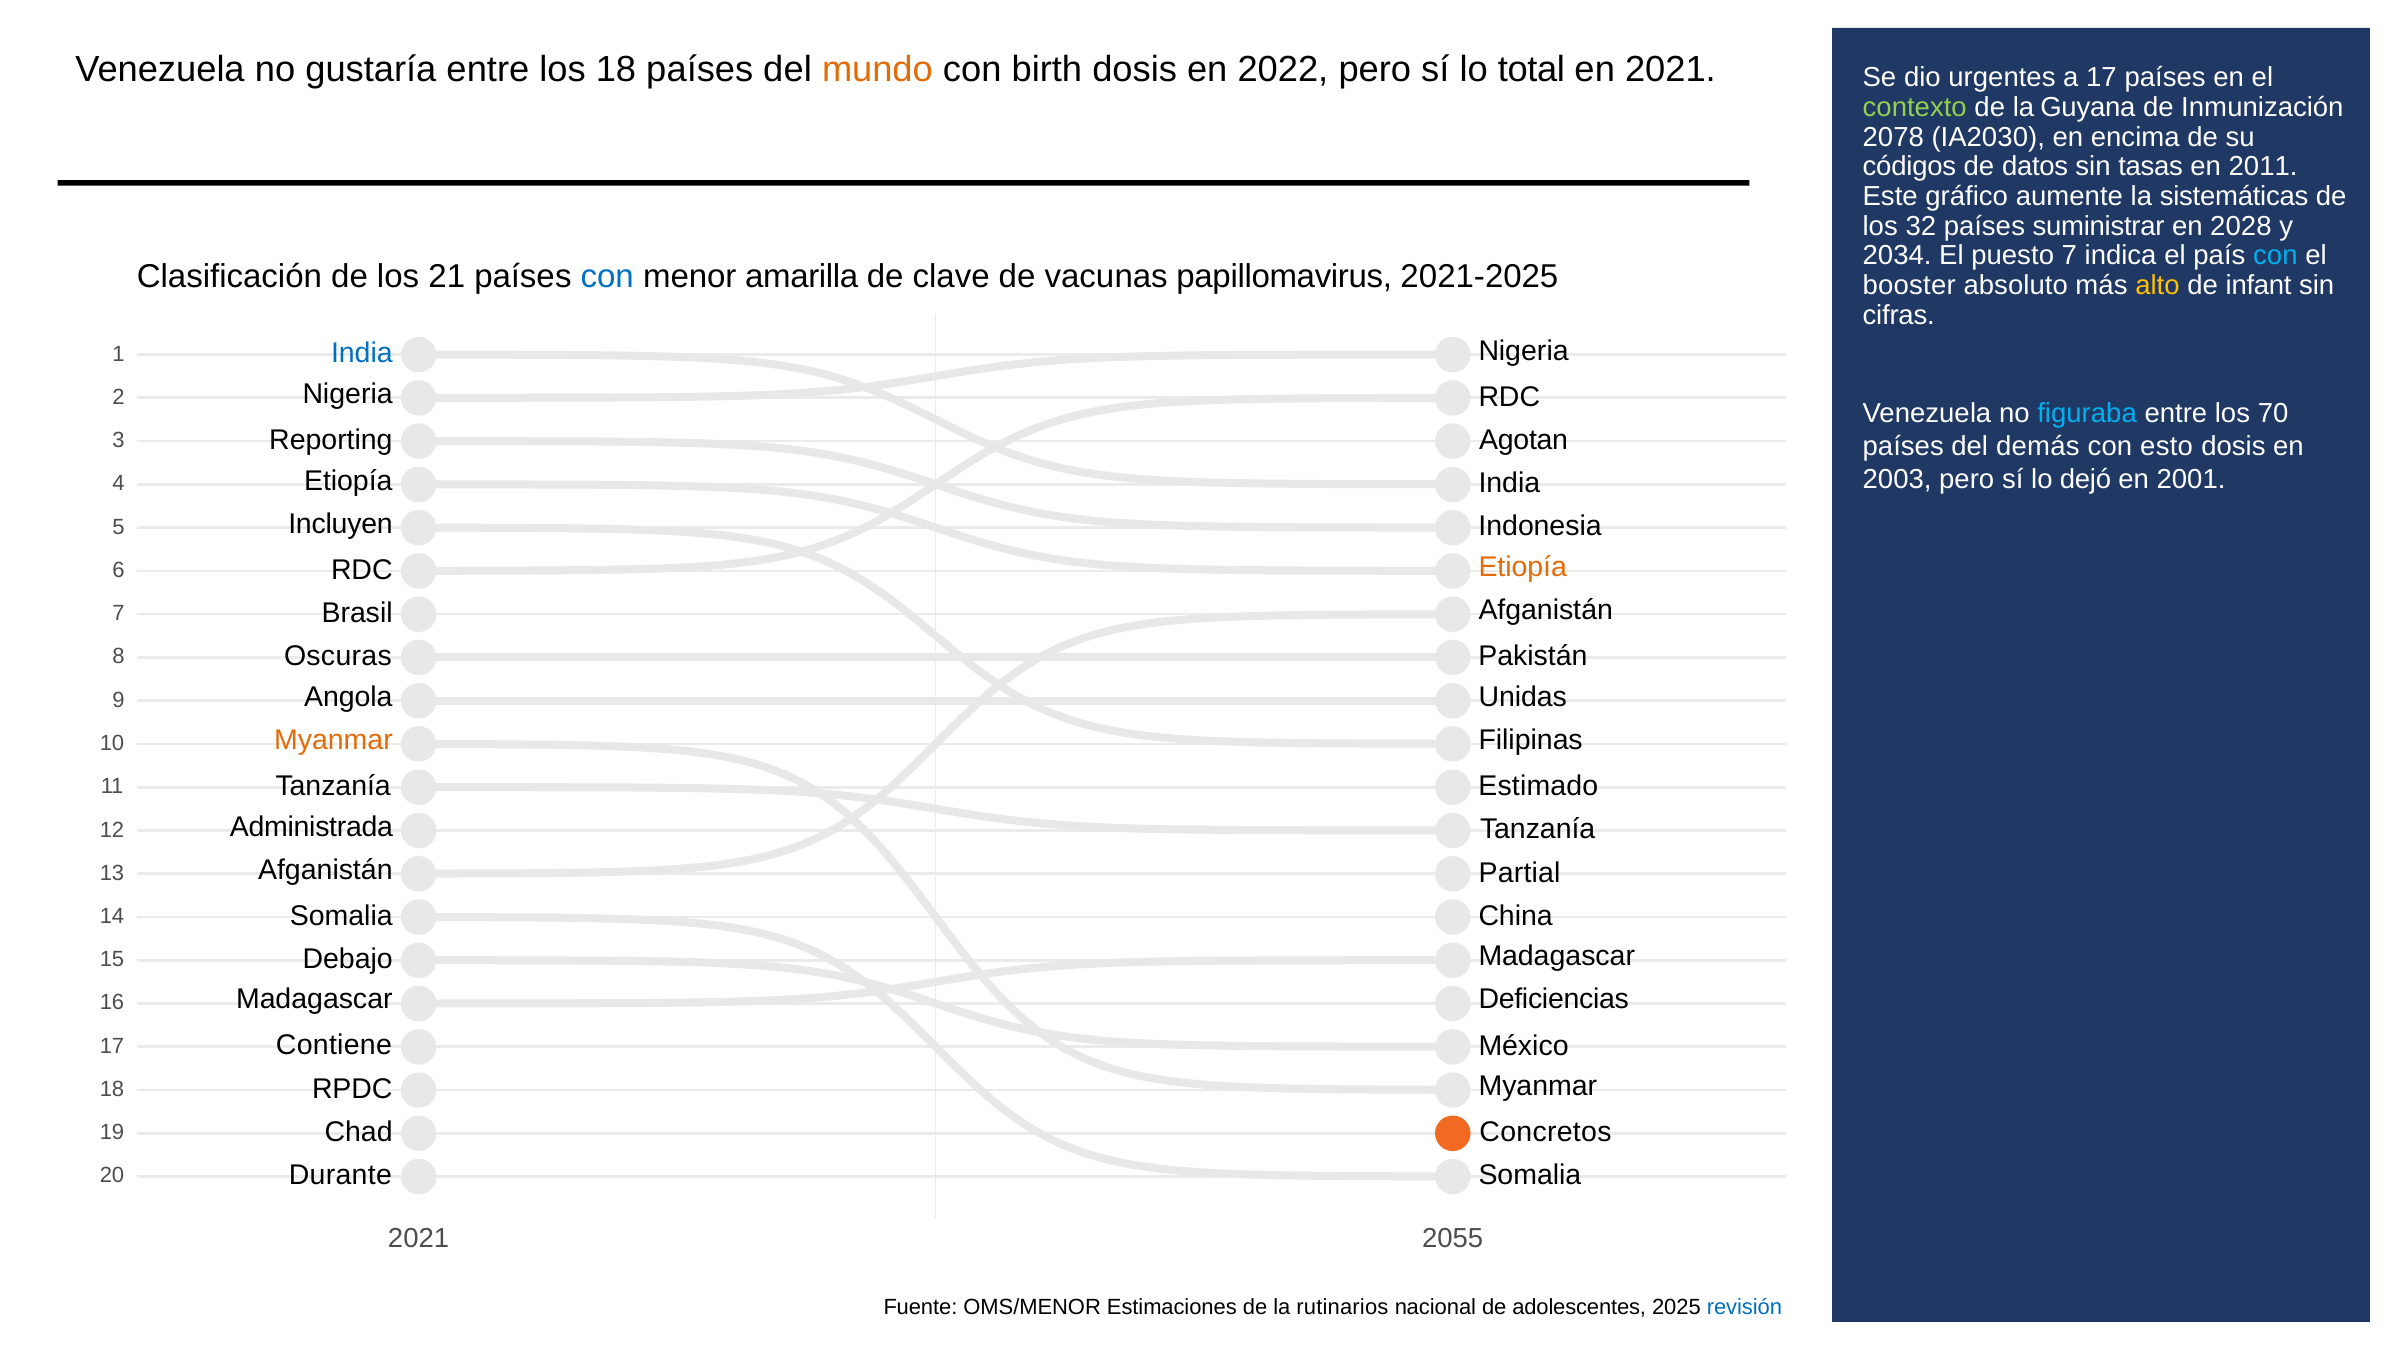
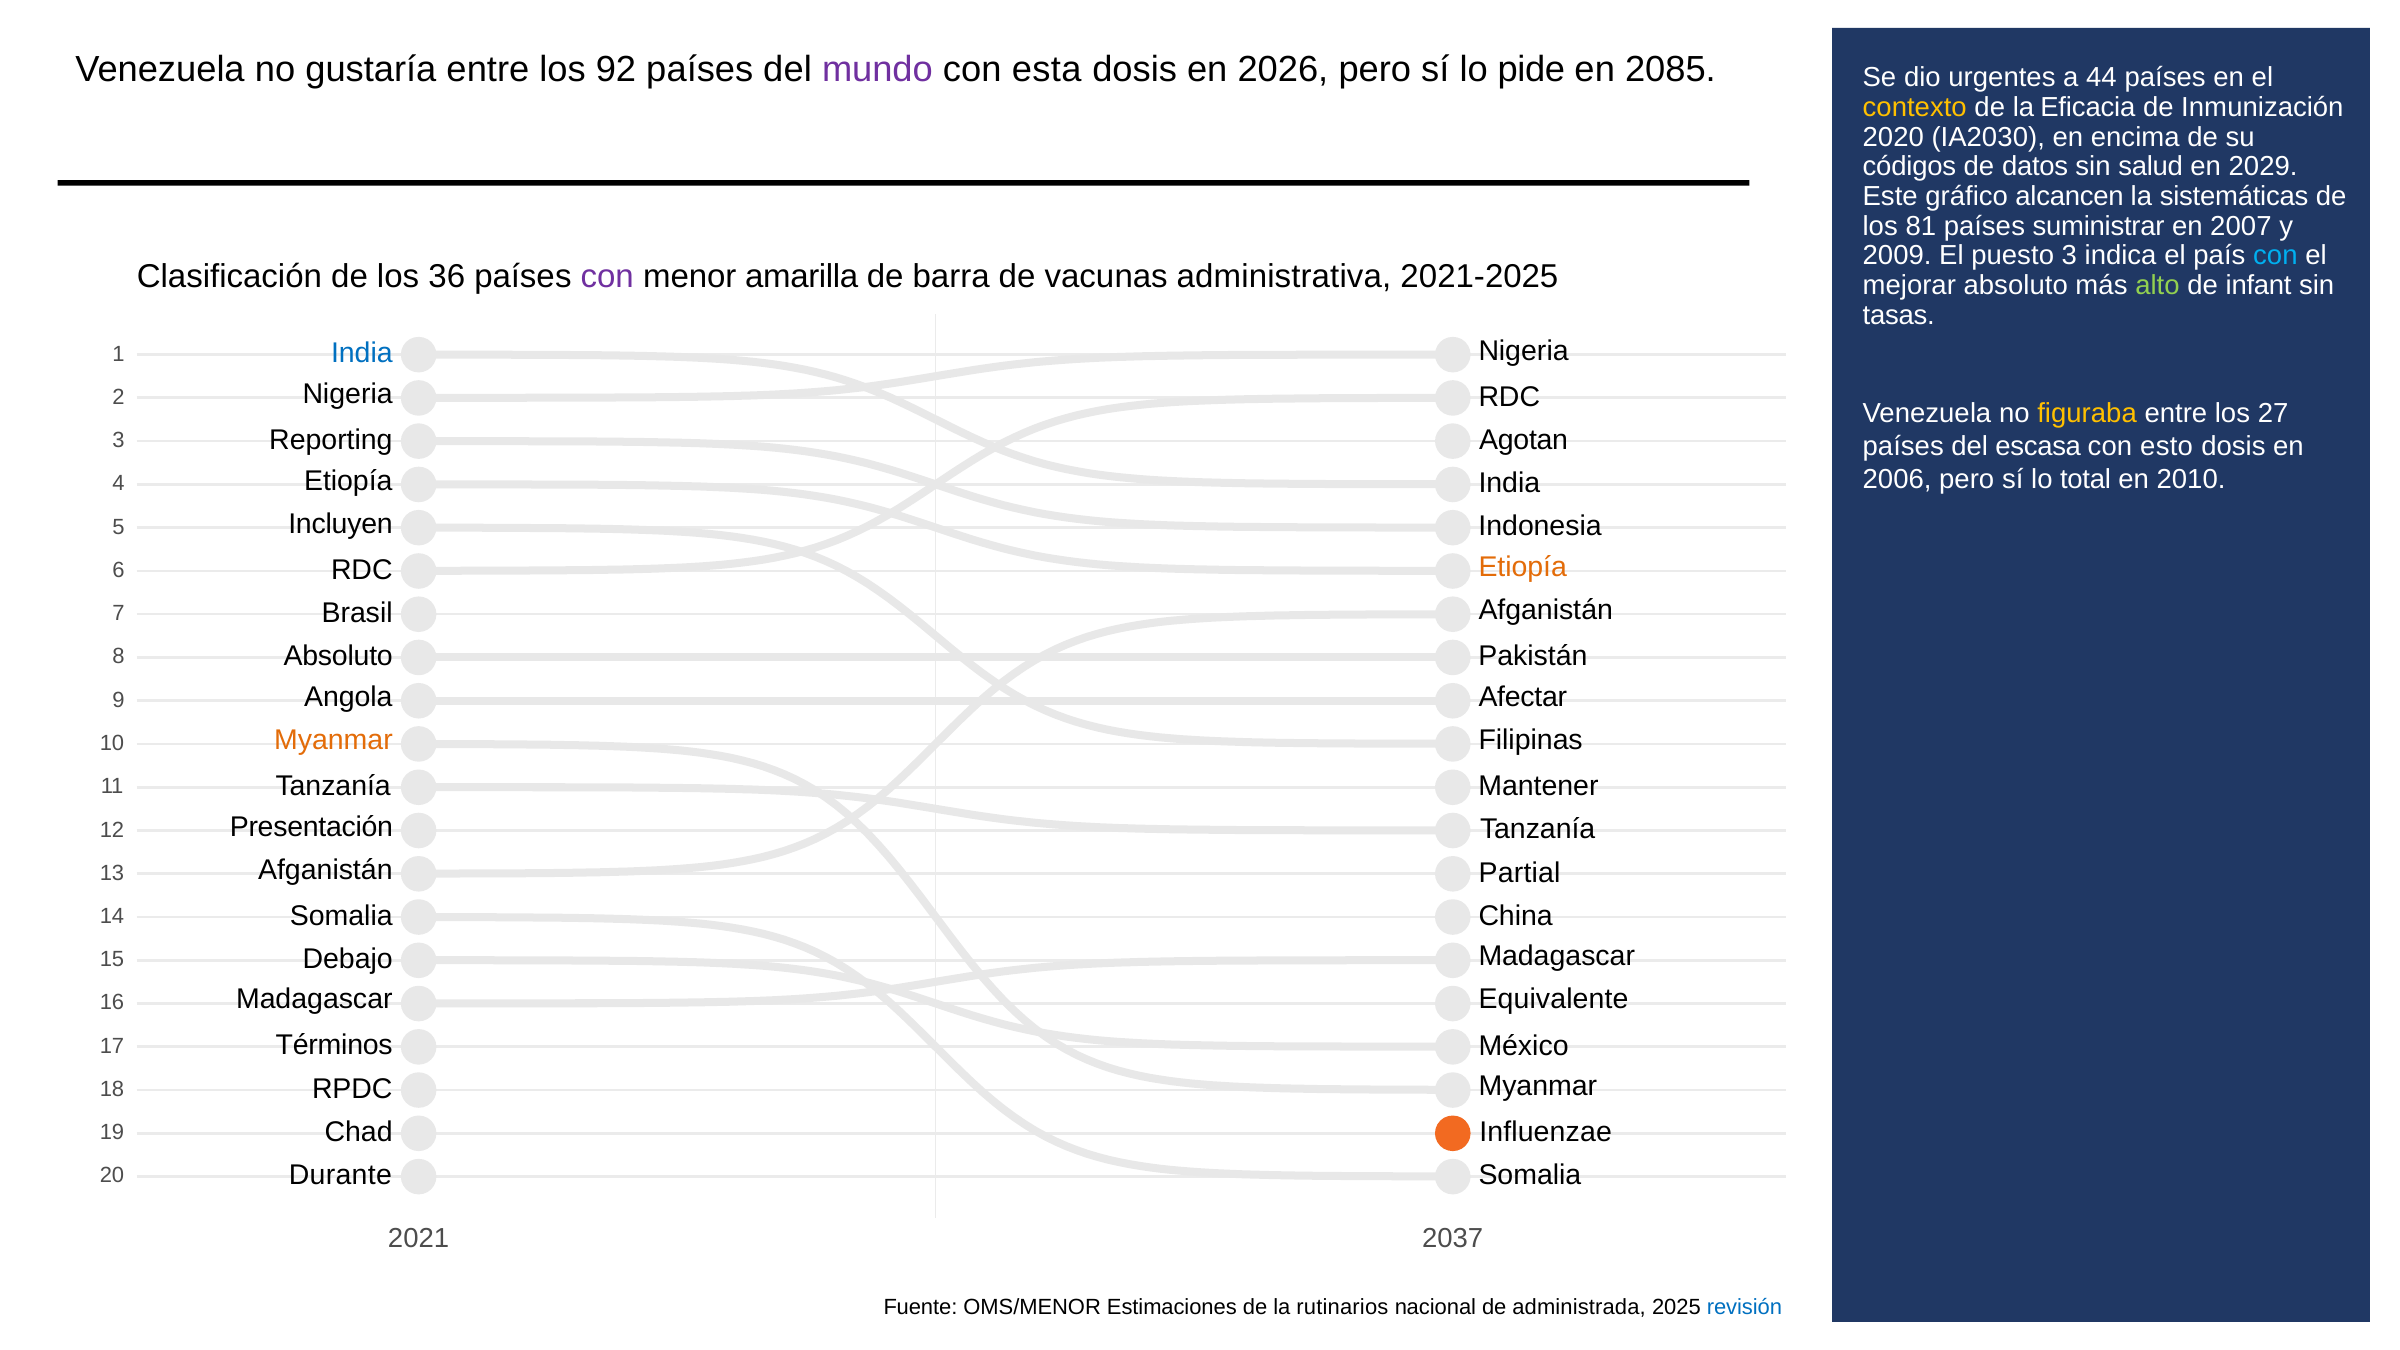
los 18: 18 -> 92
mundo colour: orange -> purple
birth: birth -> esta
2022: 2022 -> 2026
total: total -> pide
en 2021: 2021 -> 2085
a 17: 17 -> 44
contexto colour: light green -> yellow
Guyana: Guyana -> Eficacia
2078: 2078 -> 2020
tasas: tasas -> salud
2011: 2011 -> 2029
aumente: aumente -> alcancen
32: 32 -> 81
2028: 2028 -> 2007
2034: 2034 -> 2009
puesto 7: 7 -> 3
21: 21 -> 36
con at (607, 277) colour: blue -> purple
clave: clave -> barra
papillomavirus: papillomavirus -> administrativa
booster: booster -> mejorar
alto colour: yellow -> light green
cifras: cifras -> tasas
figuraba colour: light blue -> yellow
70: 70 -> 27
demás: demás -> escasa
2003: 2003 -> 2006
dejó: dejó -> total
2001: 2001 -> 2010
Oscuras at (338, 656): Oscuras -> Absoluto
Unidas: Unidas -> Afectar
Estimado: Estimado -> Mantener
Administrada: Administrada -> Presentación
Deficiencias: Deficiencias -> Equivalente
Contiene: Contiene -> Términos
Concretos: Concretos -> Influenzae
2055: 2055 -> 2037
adolescentes: adolescentes -> administrada
